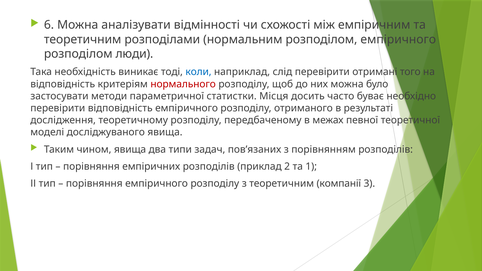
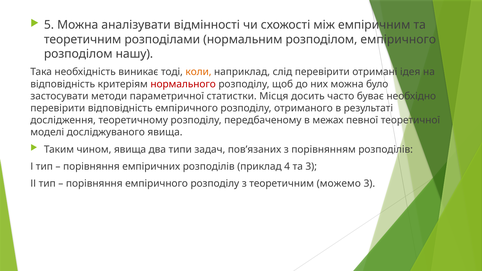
6: 6 -> 5
люди: люди -> нашу
коли colour: blue -> orange
того: того -> ідея
2: 2 -> 4
та 1: 1 -> 3
компанії: компанії -> можемо
